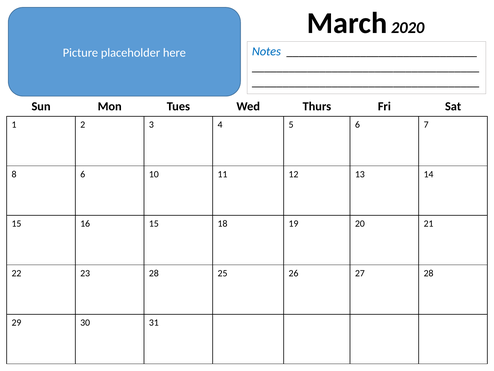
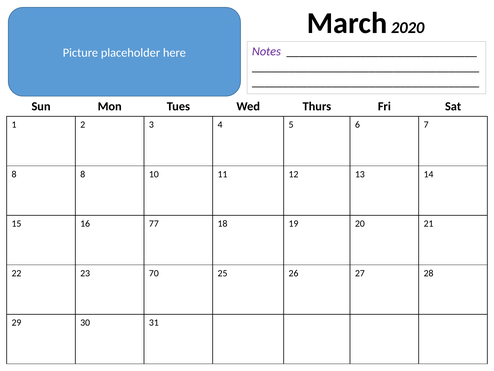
Notes colour: blue -> purple
8 6: 6 -> 8
16 15: 15 -> 77
23 28: 28 -> 70
